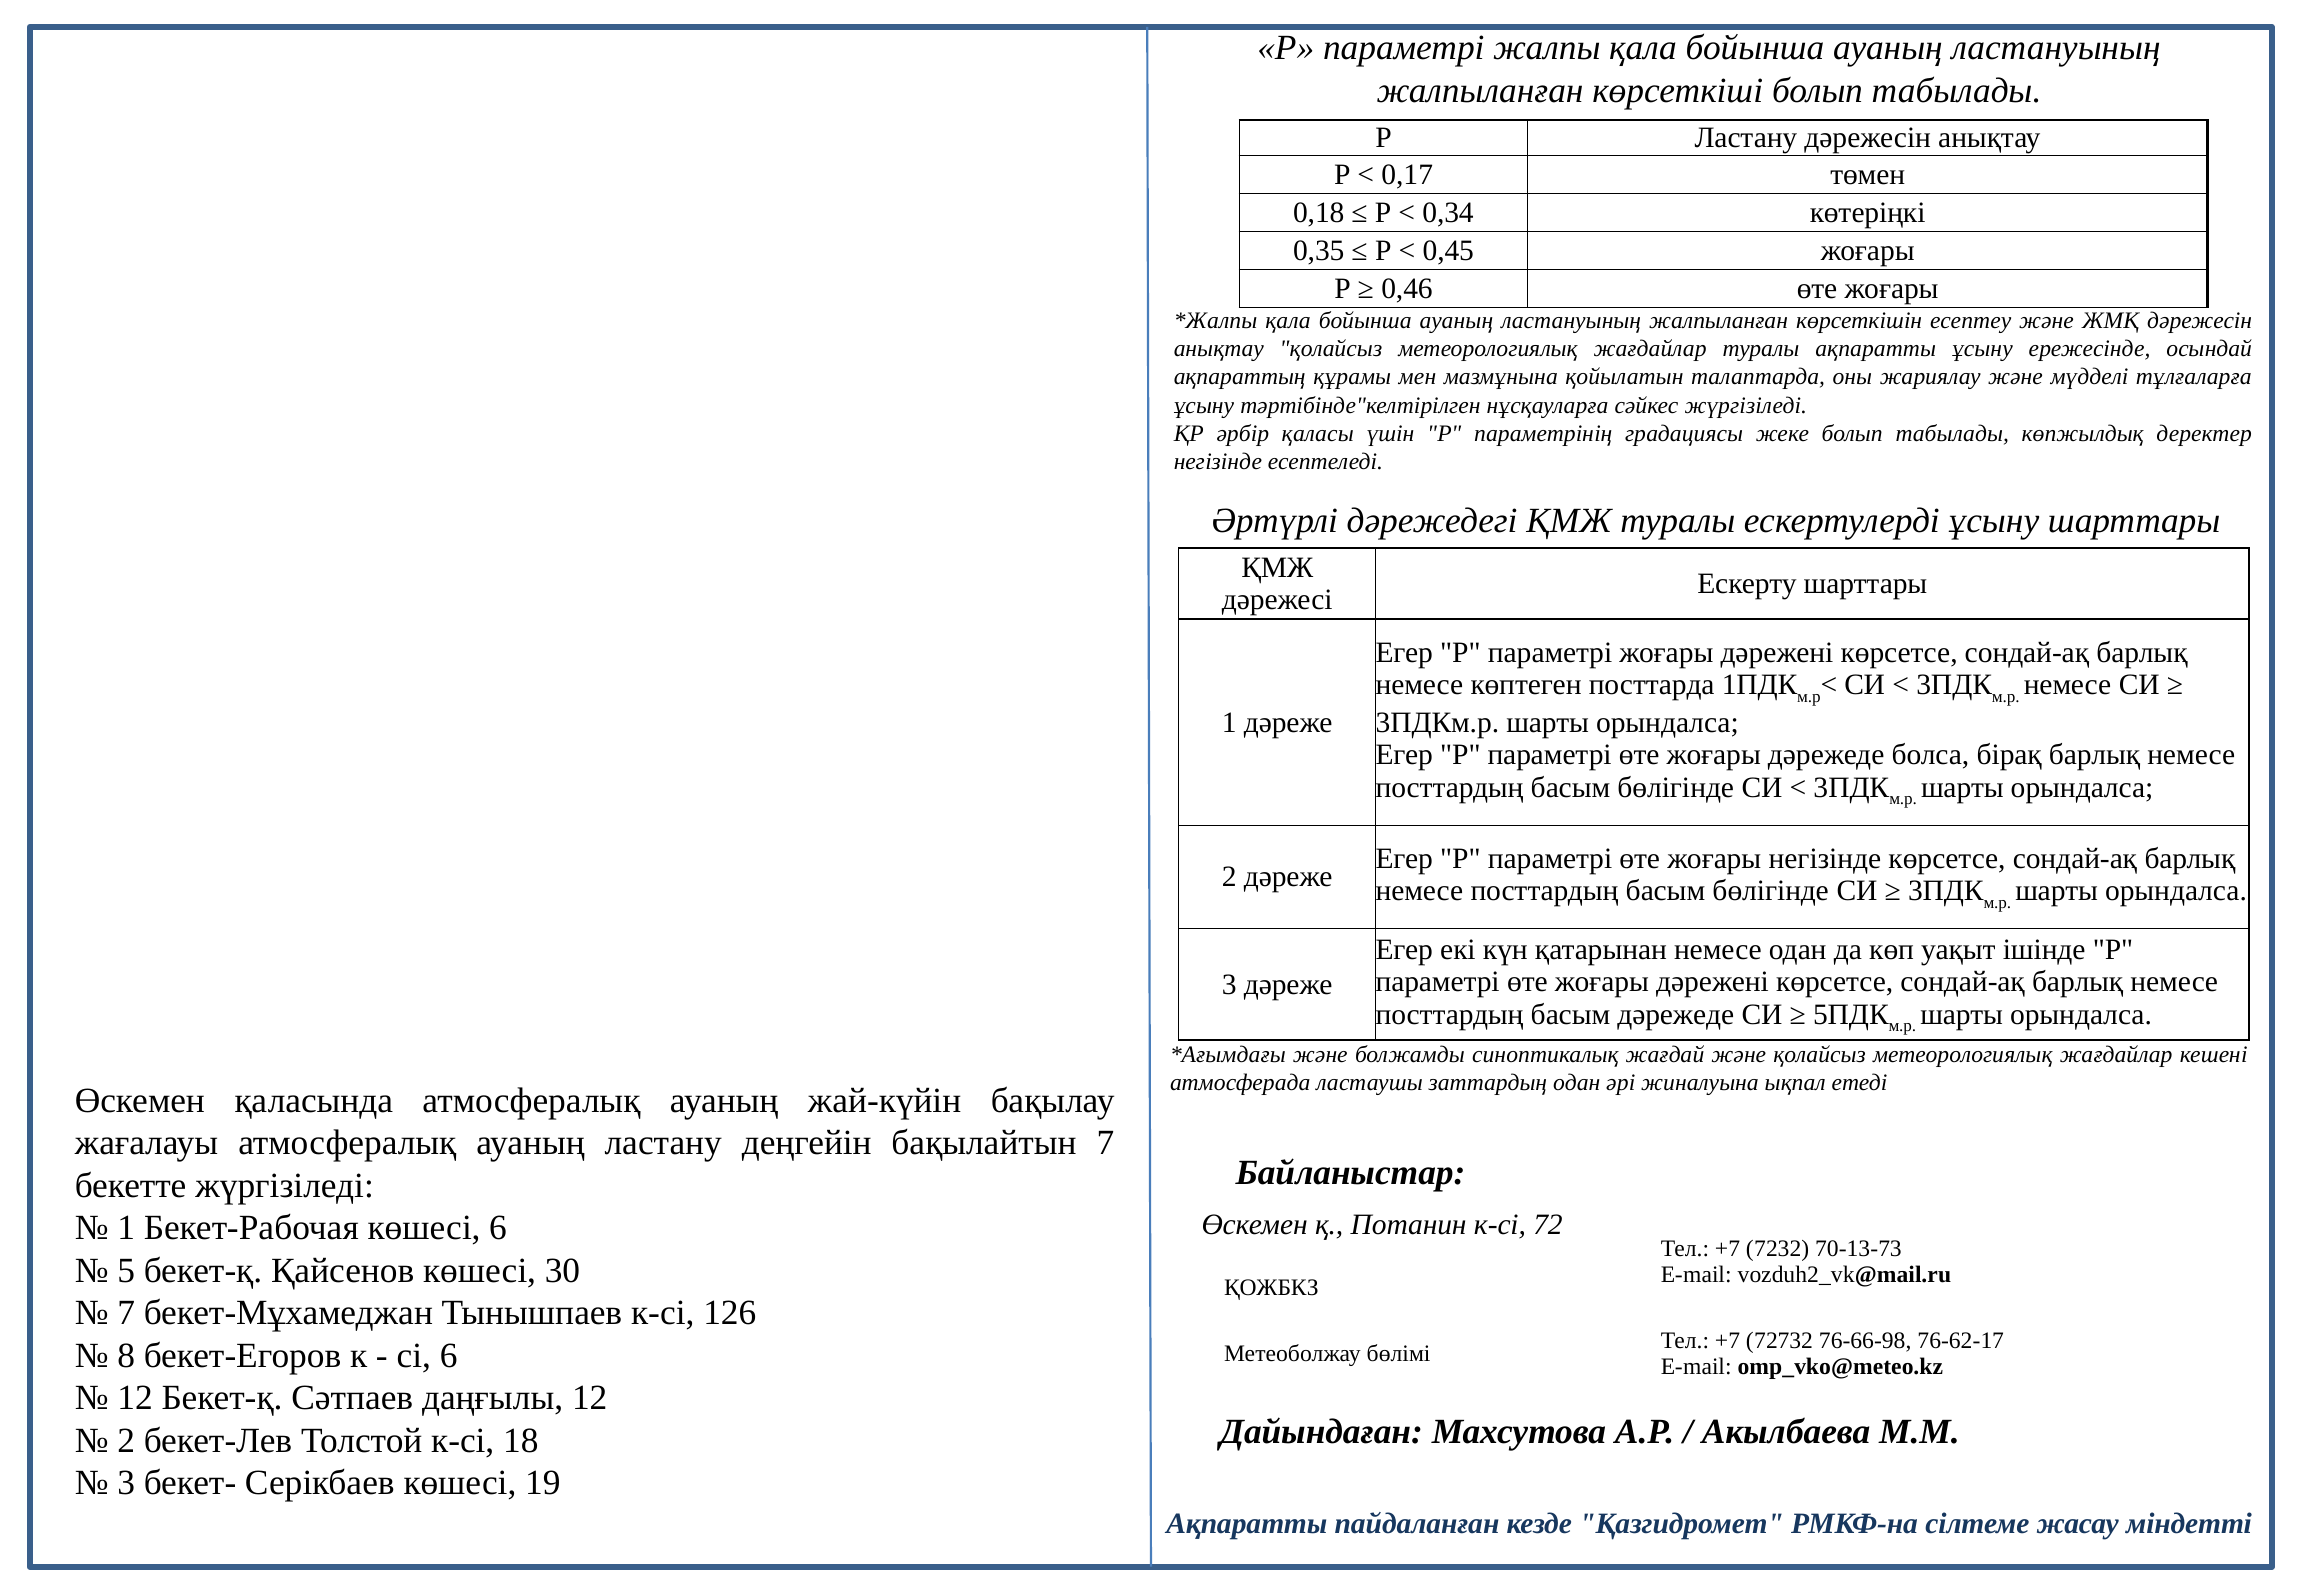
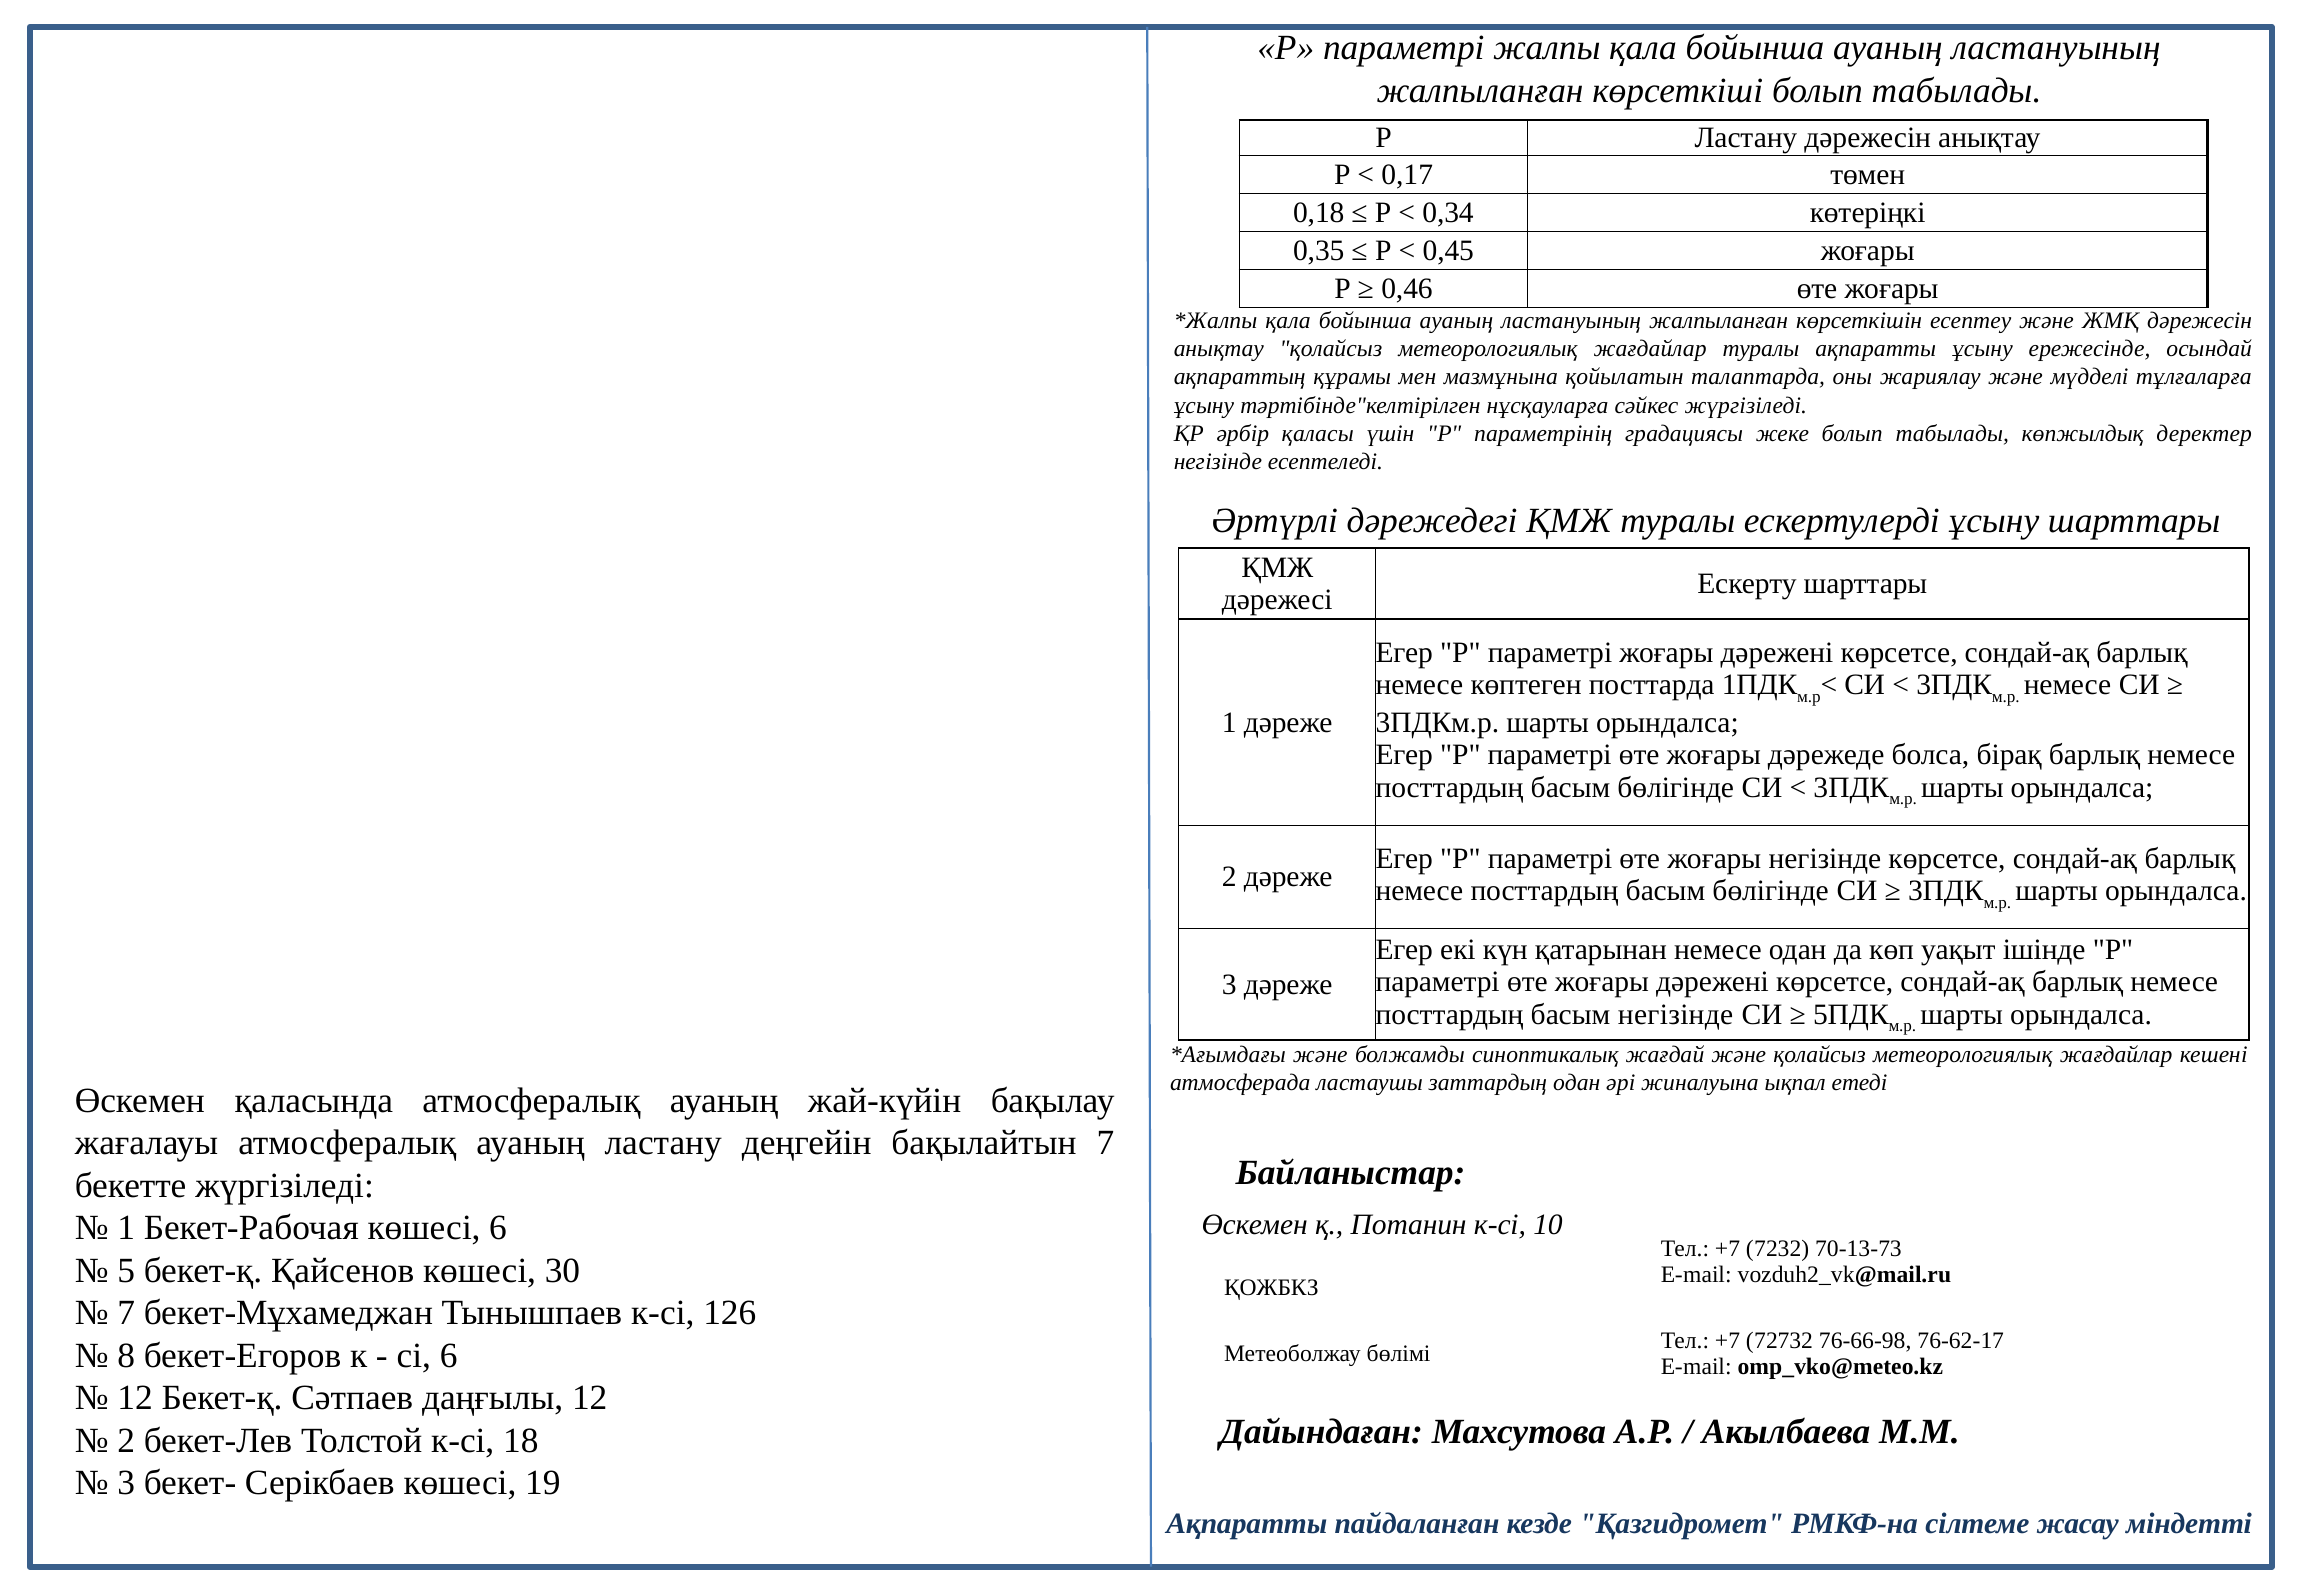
басым дәрежеде: дәрежеде -> негізінде
72: 72 -> 10
